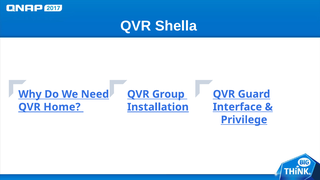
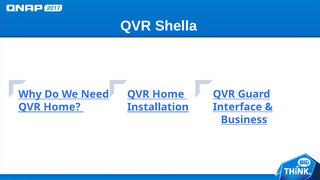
Group at (168, 94): Group -> Home
Privilege: Privilege -> Business
